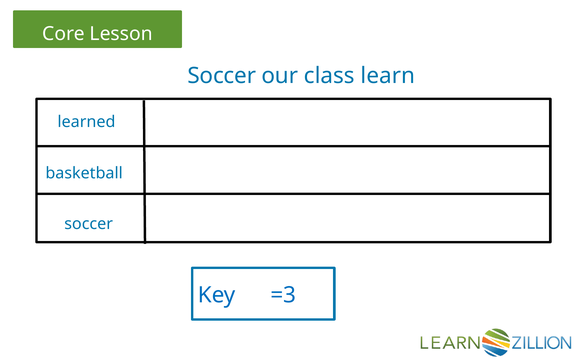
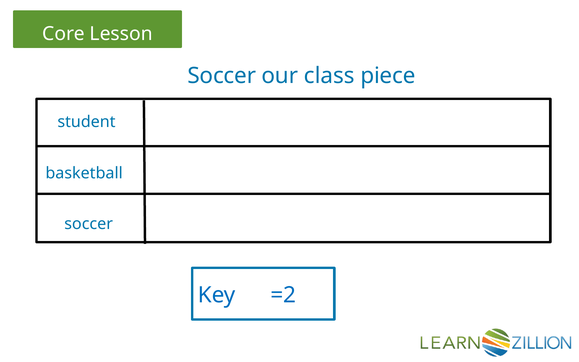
learn: learn -> piece
learned: learned -> student
=3: =3 -> =2
